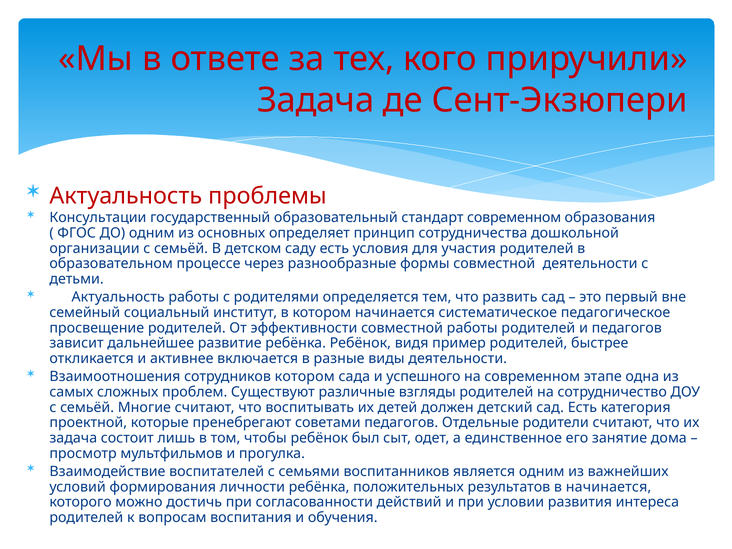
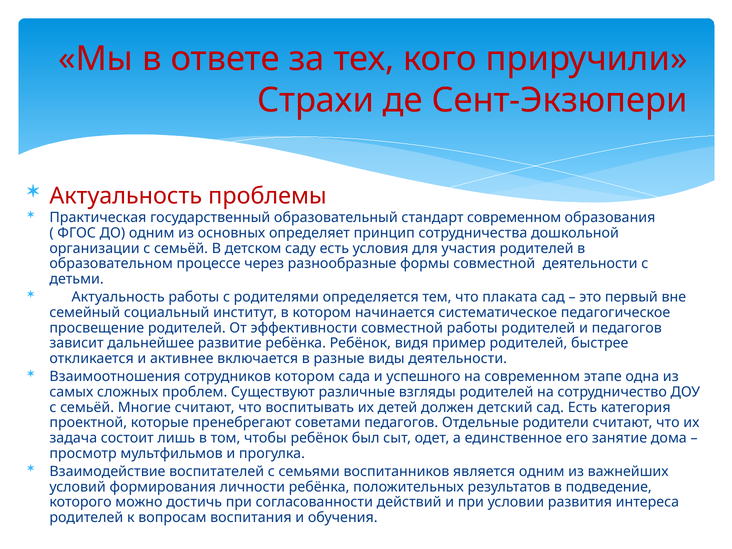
Задача at (316, 100): Задача -> Страхи
Консультации: Консультации -> Практическая
развить: развить -> плаката
в начинается: начинается -> подведение
